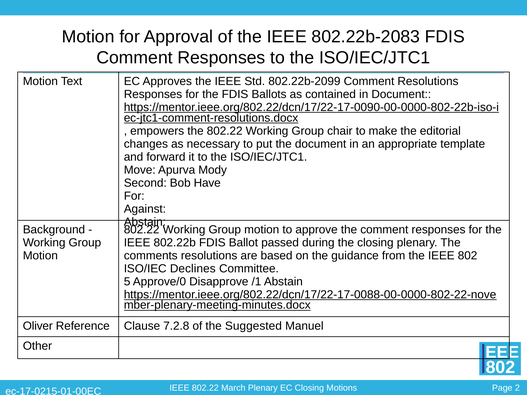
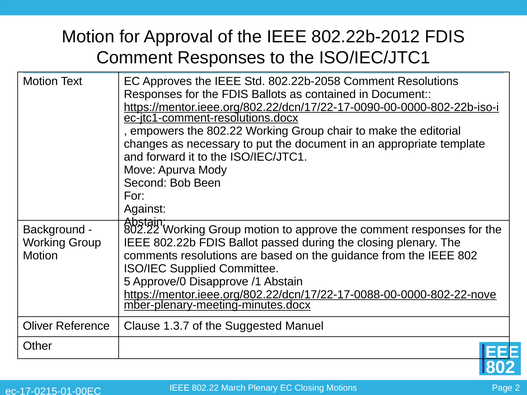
802.22b-2083: 802.22b-2083 -> 802.22b-2012
802.22b-2099: 802.22b-2099 -> 802.22b-2058
Have: Have -> Been
Declines: Declines -> Supplied
7.2.8: 7.2.8 -> 1.3.7
